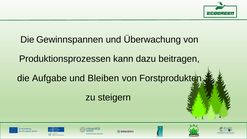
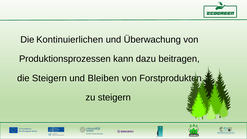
Gewinnspannen: Gewinnspannen -> Kontinuierlichen
die Aufgabe: Aufgabe -> Steigern
